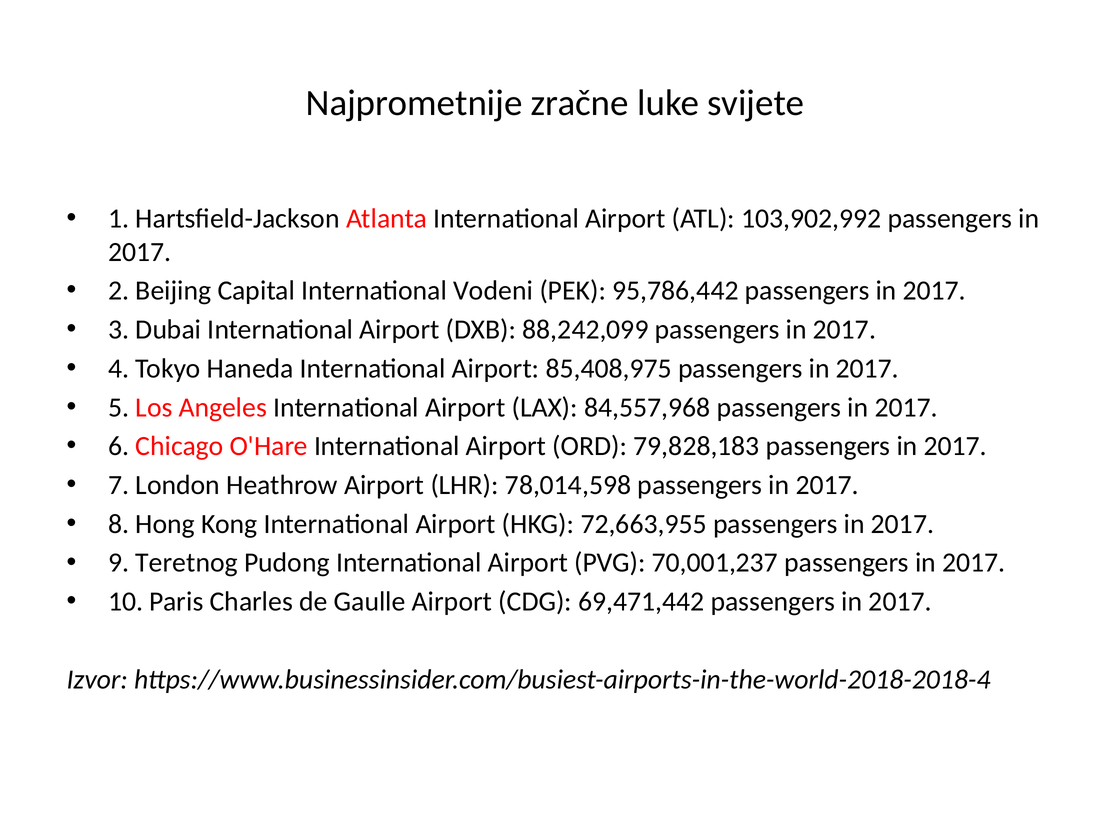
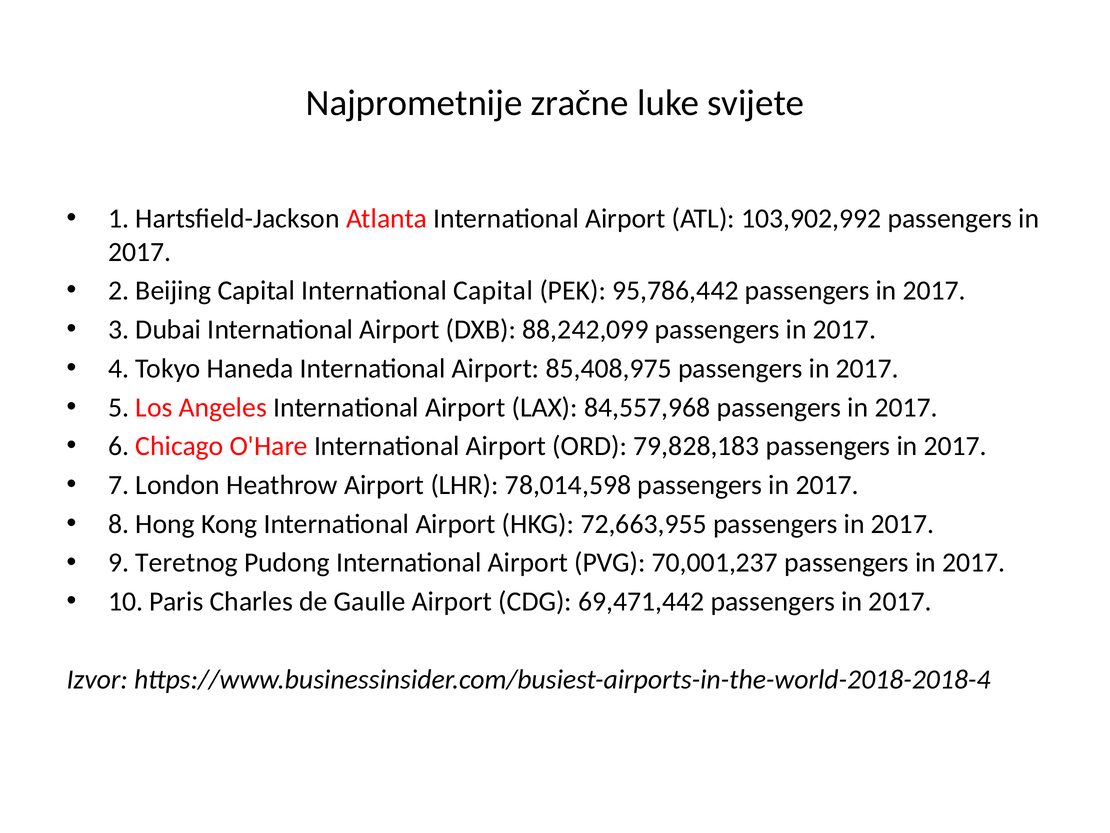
International Vodeni: Vodeni -> Capital
